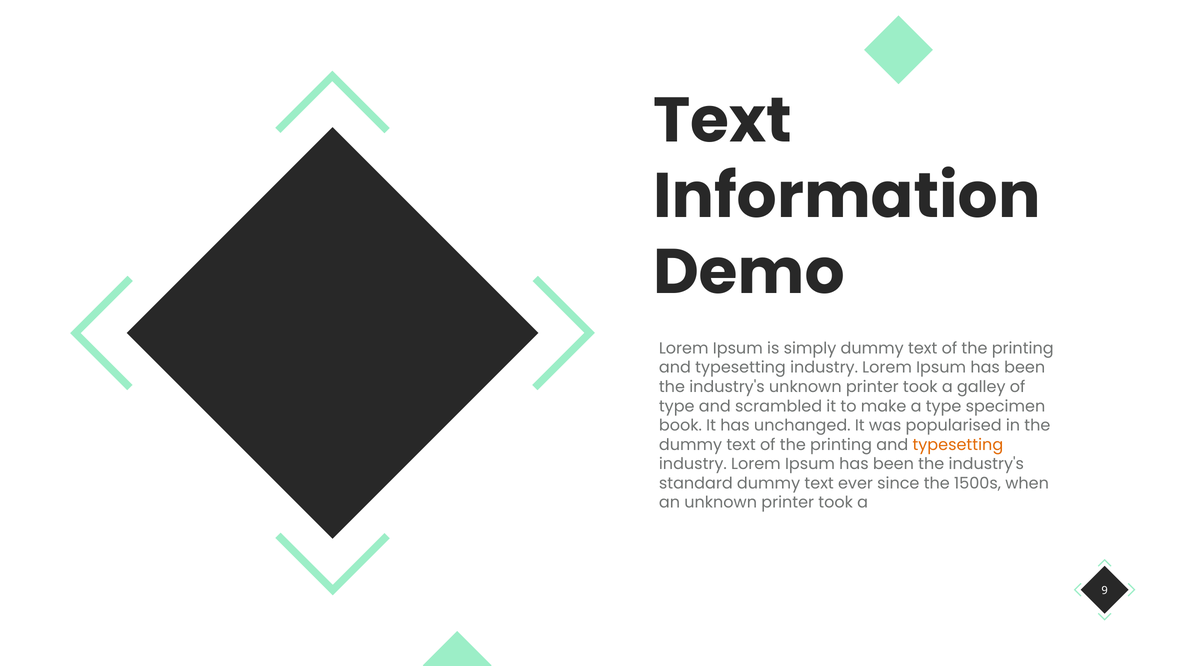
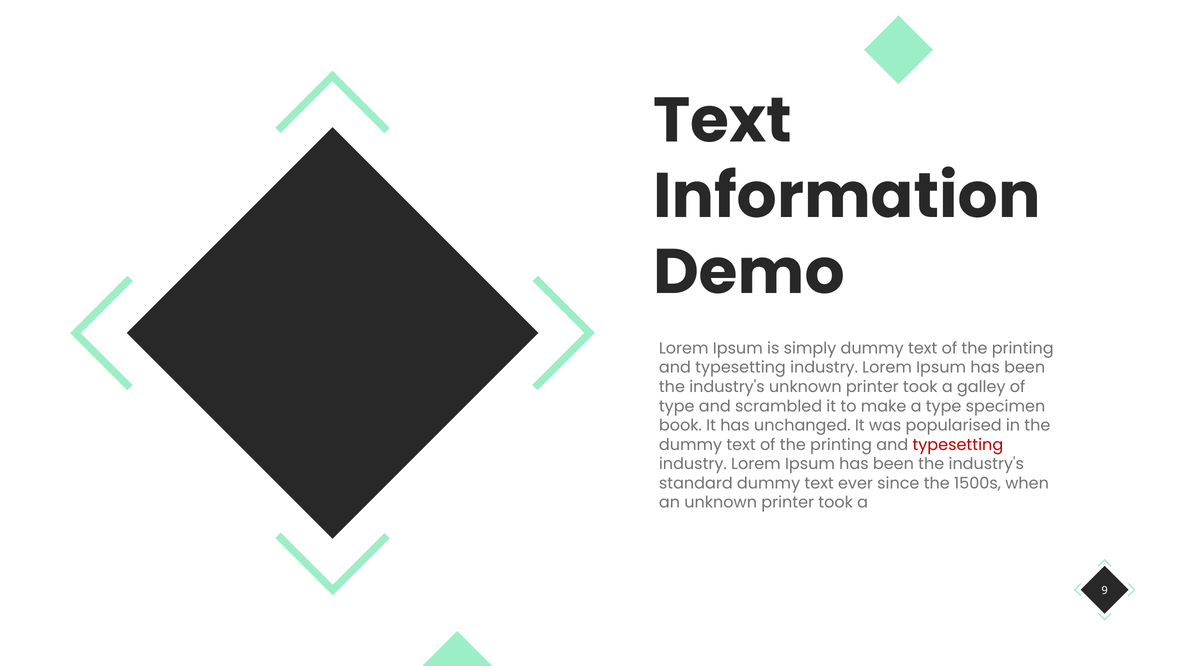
typesetting at (958, 445) colour: orange -> red
